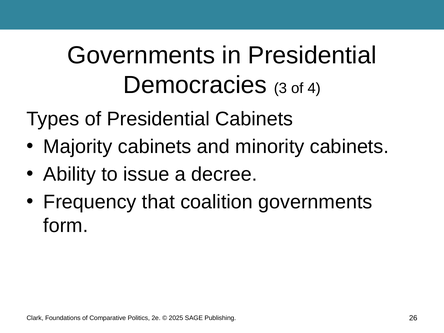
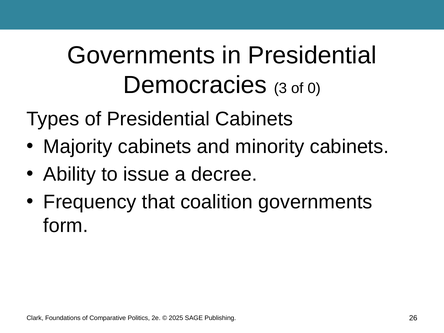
4: 4 -> 0
